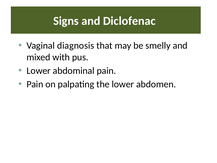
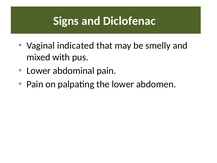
diagnosis: diagnosis -> indicated
